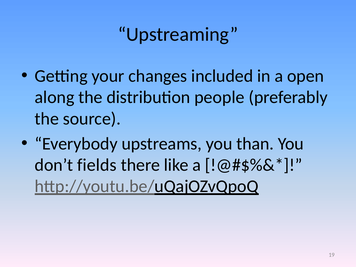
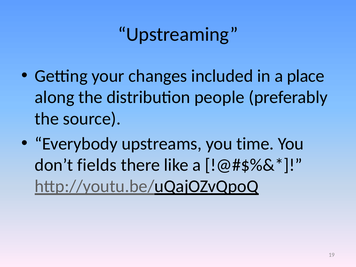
open: open -> place
than: than -> time
